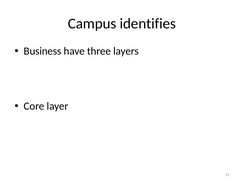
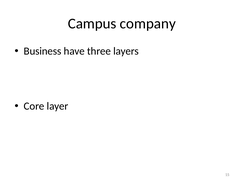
identifies: identifies -> company
